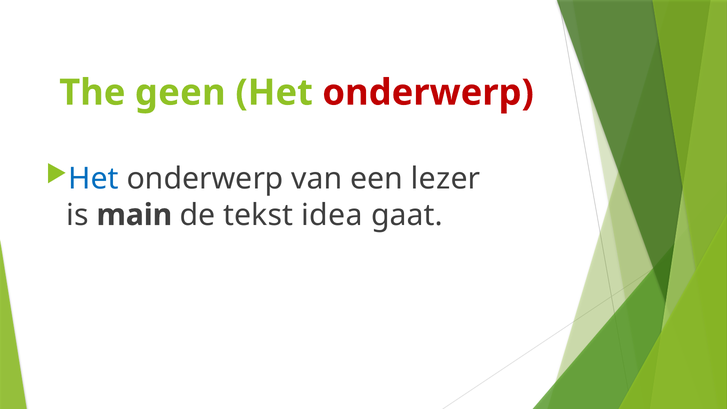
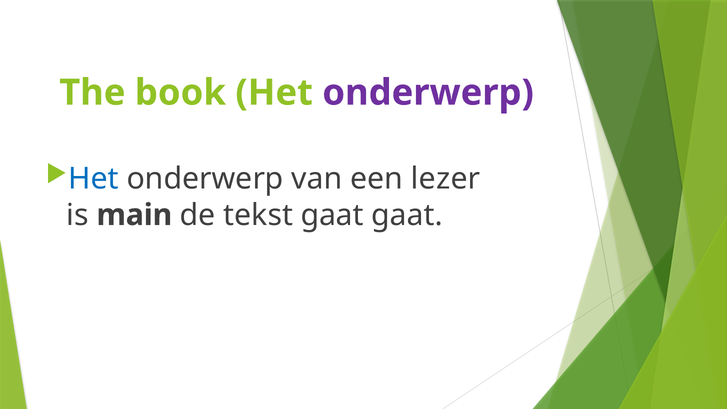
geen: geen -> book
onderwerp at (428, 93) colour: red -> purple
tekst idea: idea -> gaat
